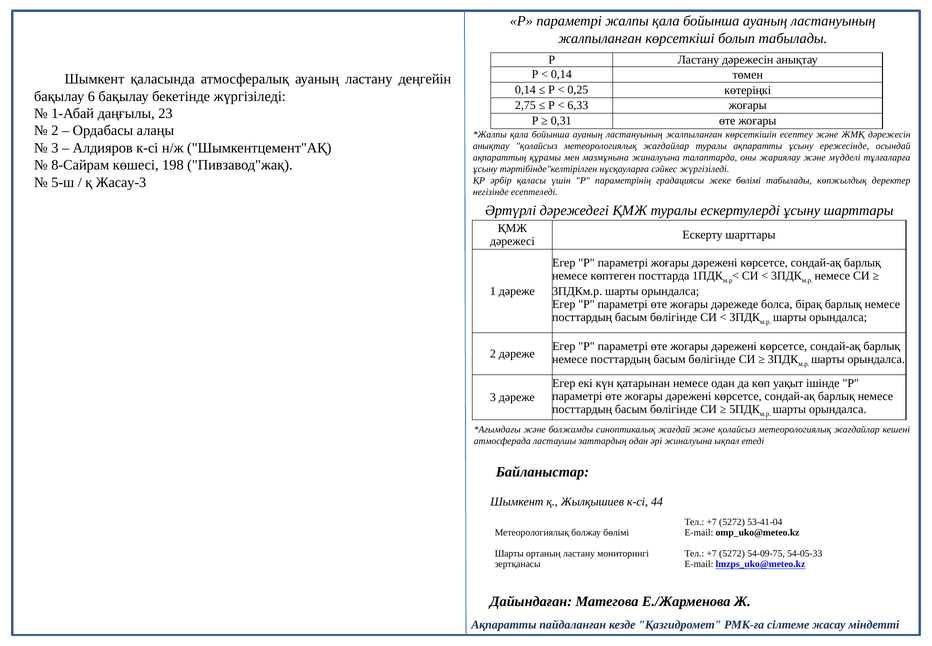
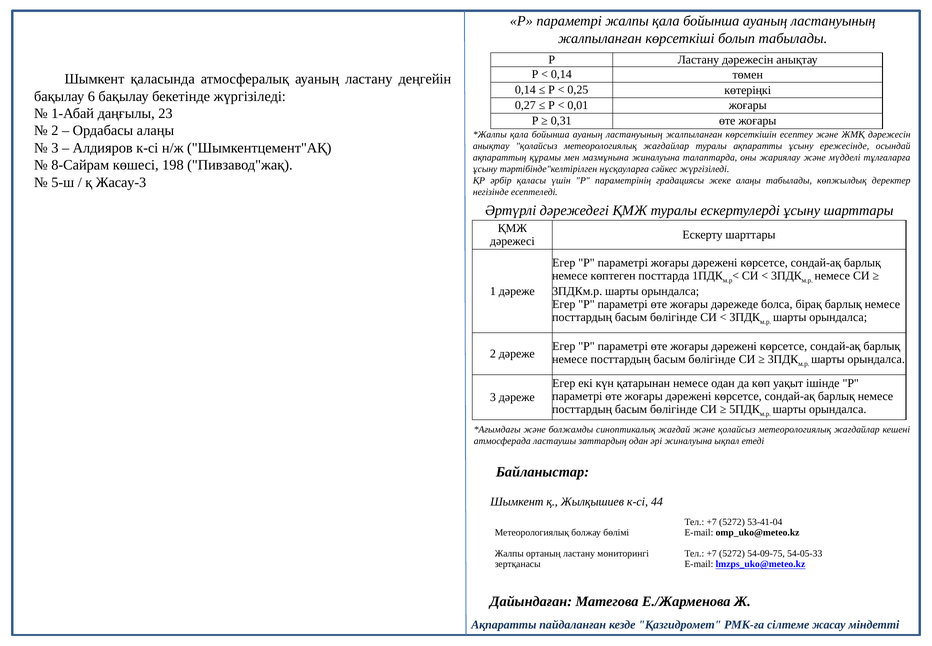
2,75: 2,75 -> 0,27
6,33: 6,33 -> 0,01
жеке бөлімі: бөлімі -> алаңы
Шарты at (509, 553): Шарты -> Жалпы
